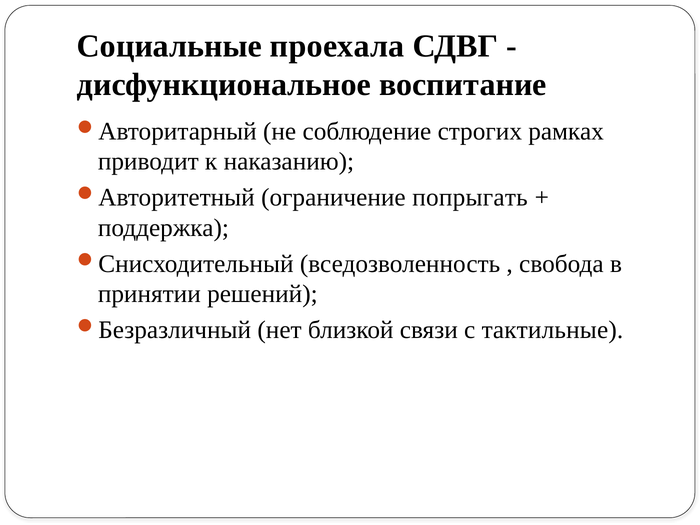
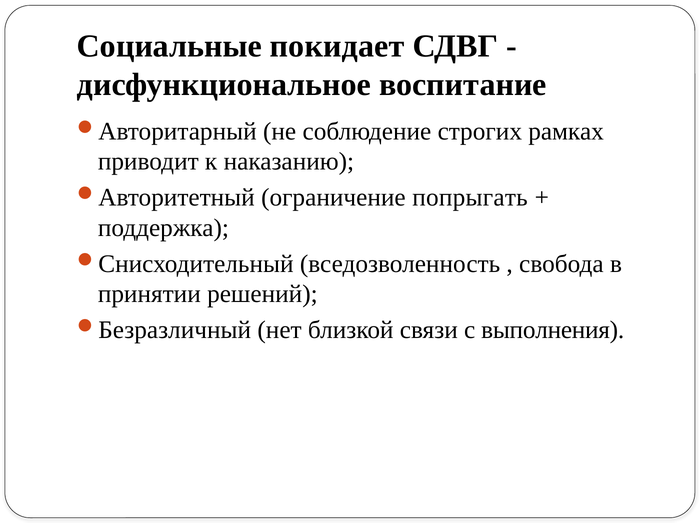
проехала: проехала -> покидает
тактильные: тактильные -> выполнения
